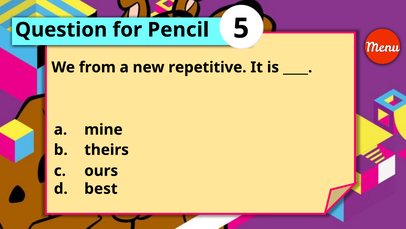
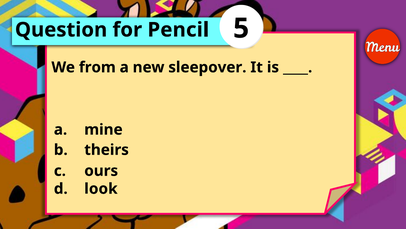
repetitive: repetitive -> sleepover
best: best -> look
